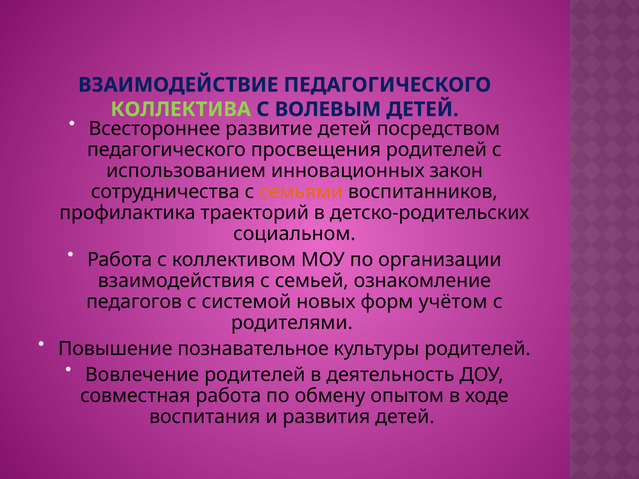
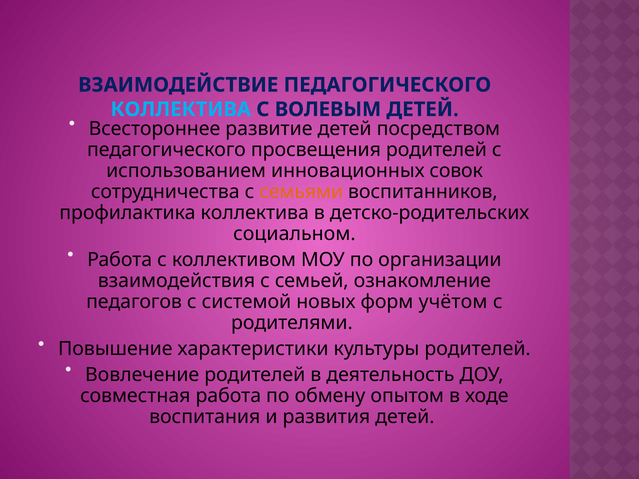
КОЛЛЕКТИВА at (181, 109) colour: light green -> light blue
закон: закон -> совок
профилактика траекторий: траекторий -> коллектива
познавательное: познавательное -> характеристики
